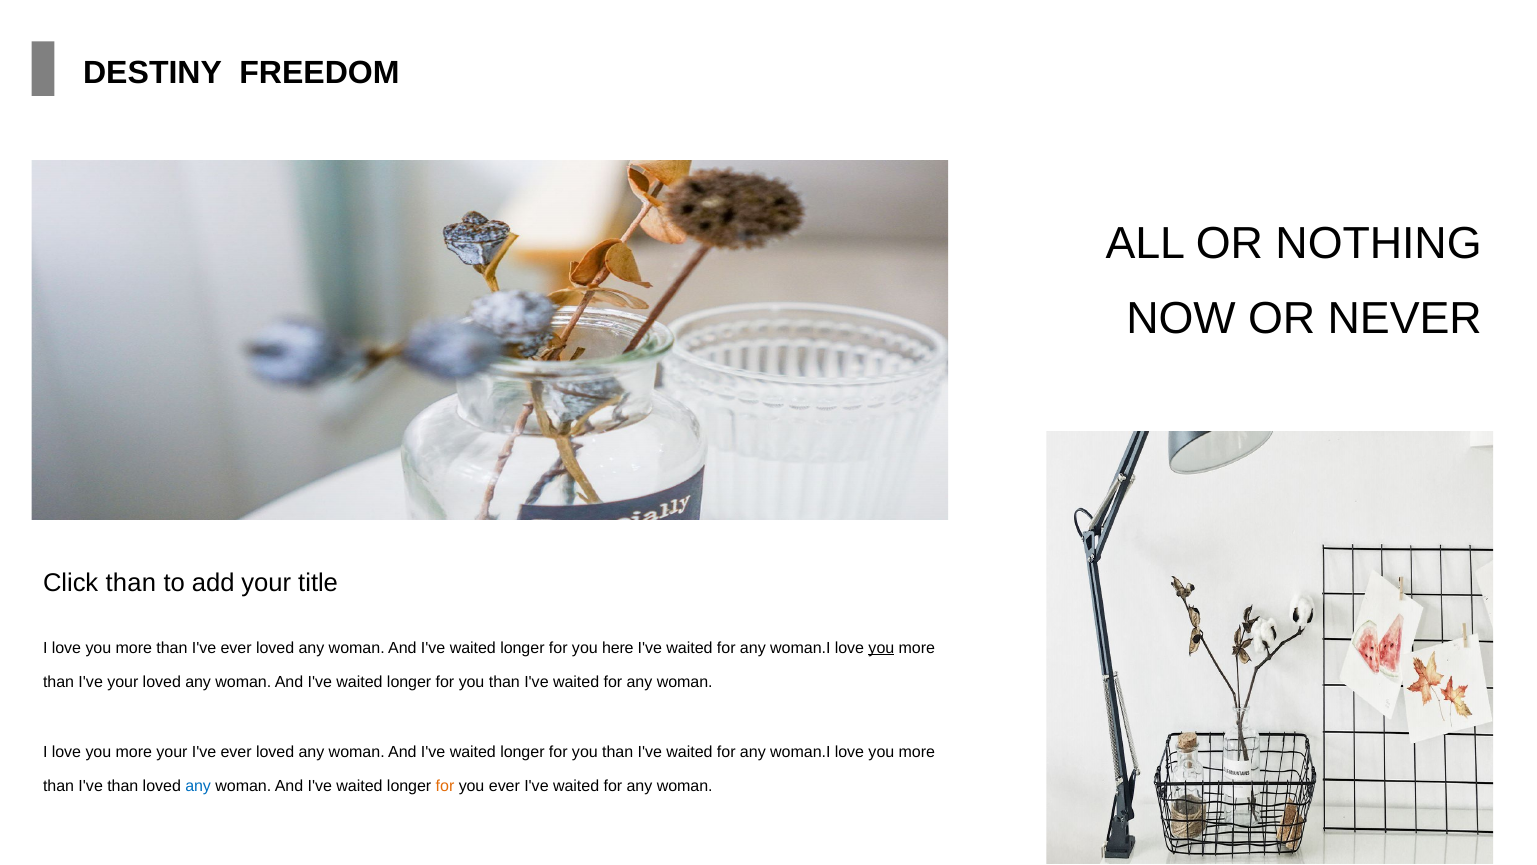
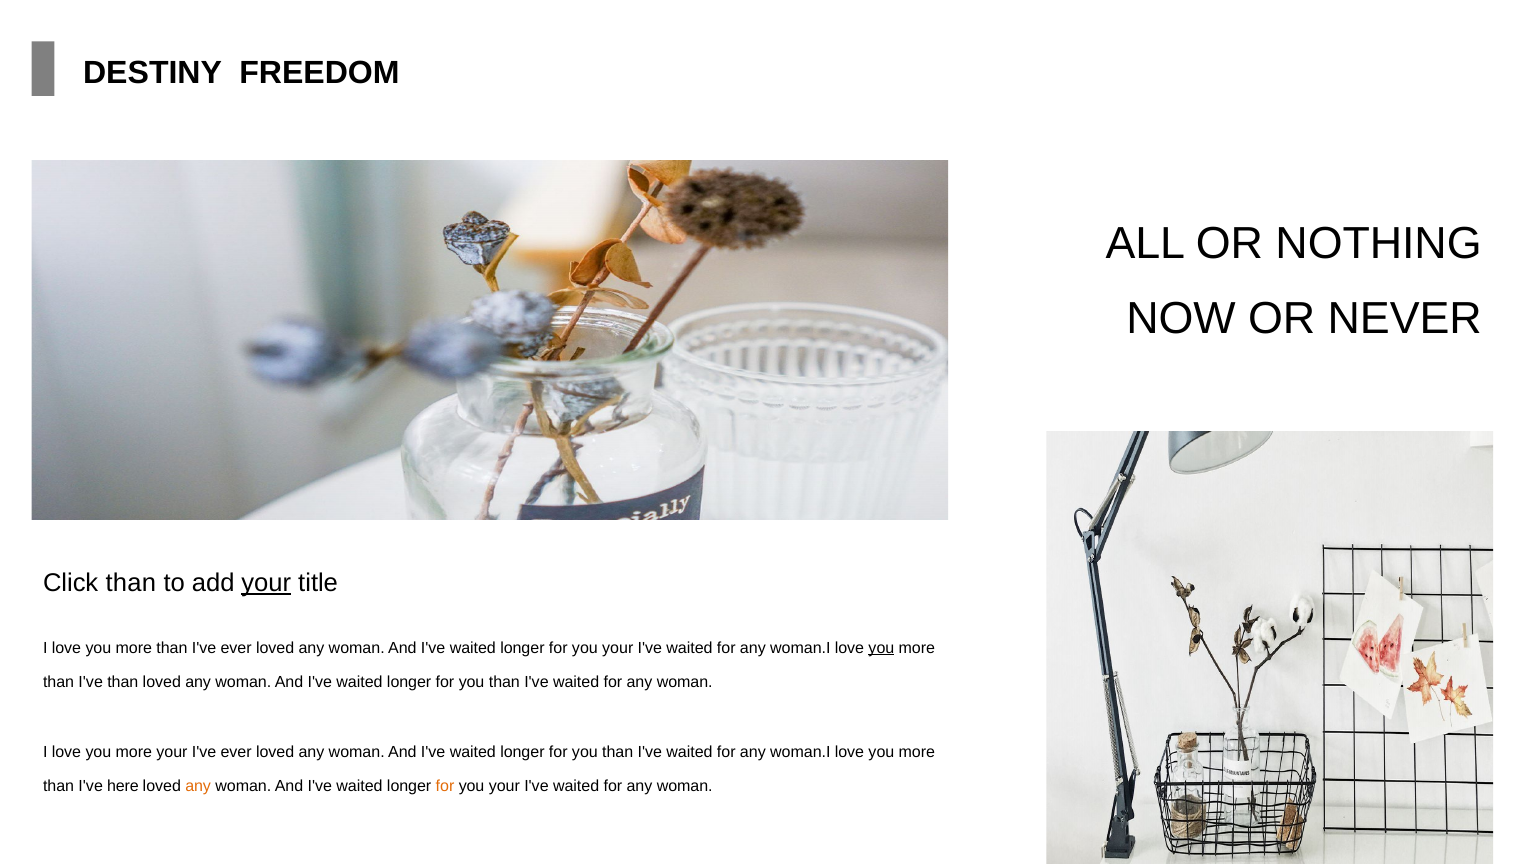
your at (266, 583) underline: none -> present
here at (618, 648): here -> your
I've your: your -> than
I've than: than -> here
any at (198, 786) colour: blue -> orange
ever at (504, 786): ever -> your
